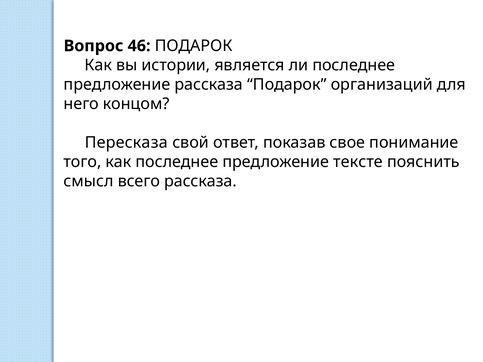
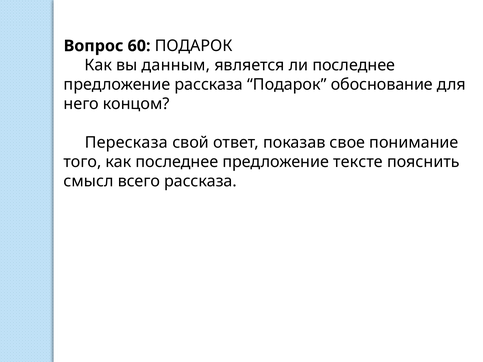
46: 46 -> 60
истории: истории -> данным
организаций: организаций -> обоснование
